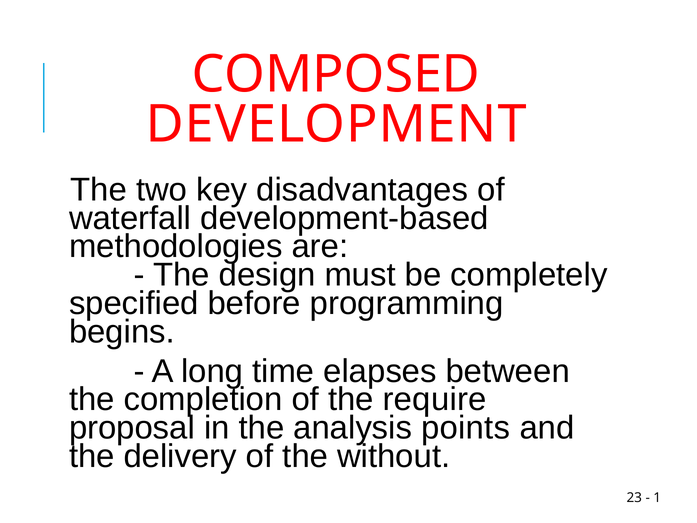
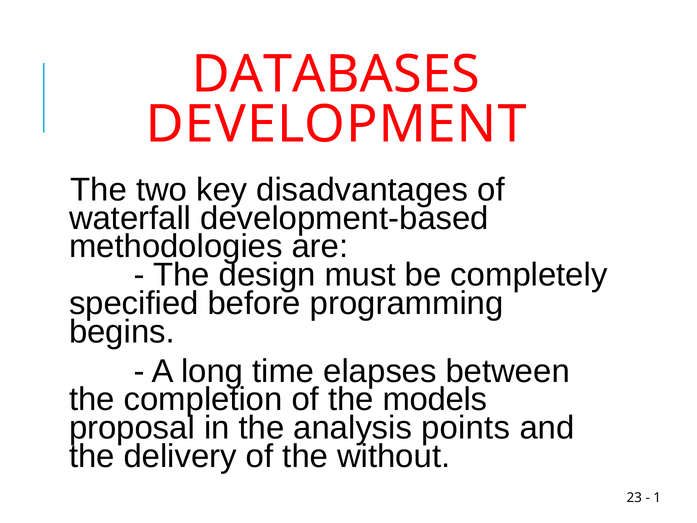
COMPOSED: COMPOSED -> DATABASES
require: require -> models
